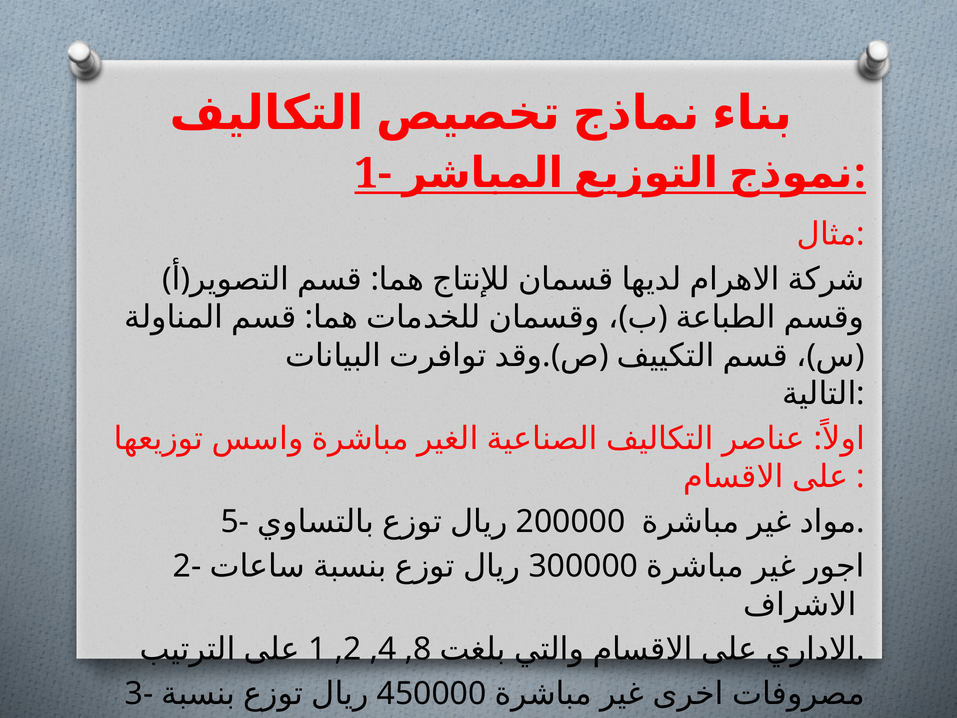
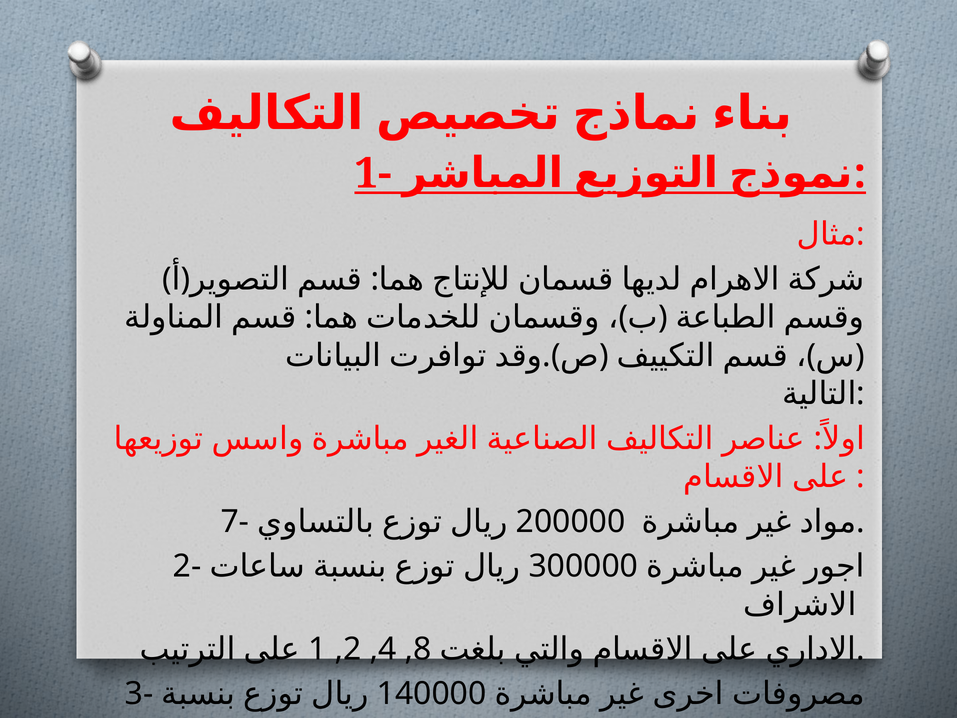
5-: 5- -> 7-
450000: 450000 -> 140000
